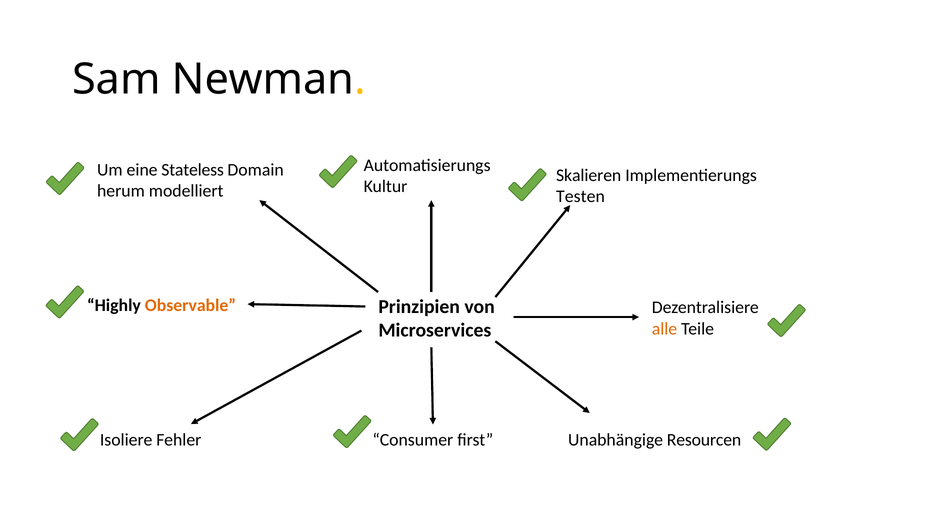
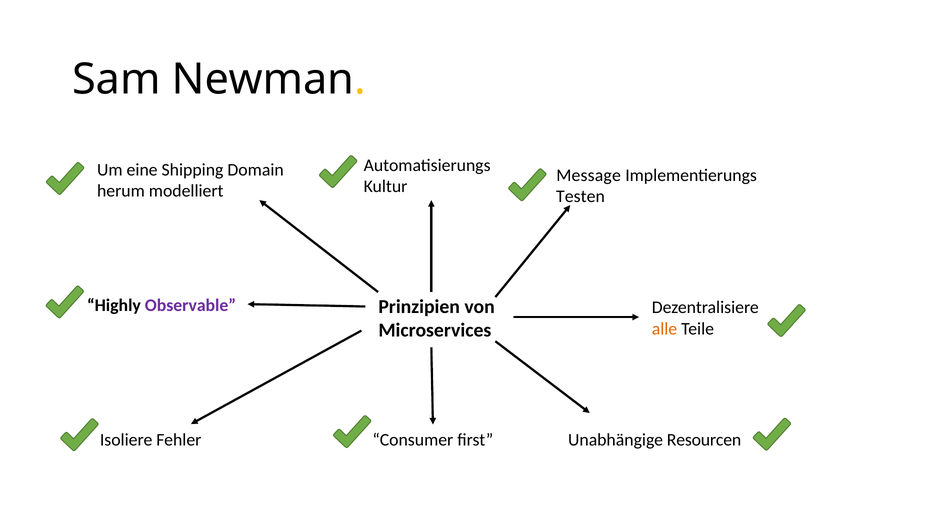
Stateless: Stateless -> Shipping
Skalieren: Skalieren -> Message
Observable colour: orange -> purple
